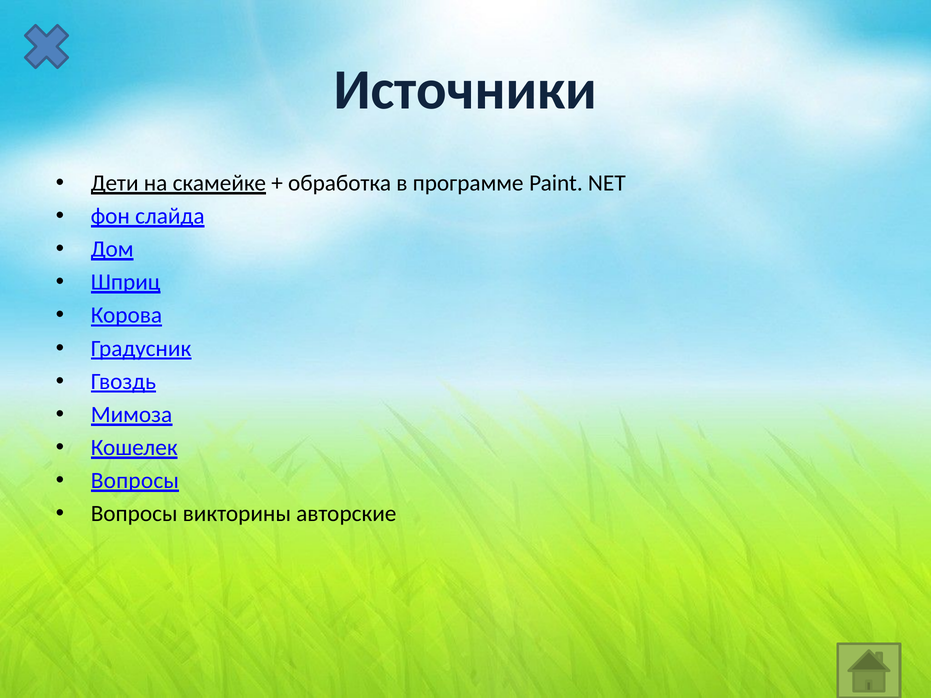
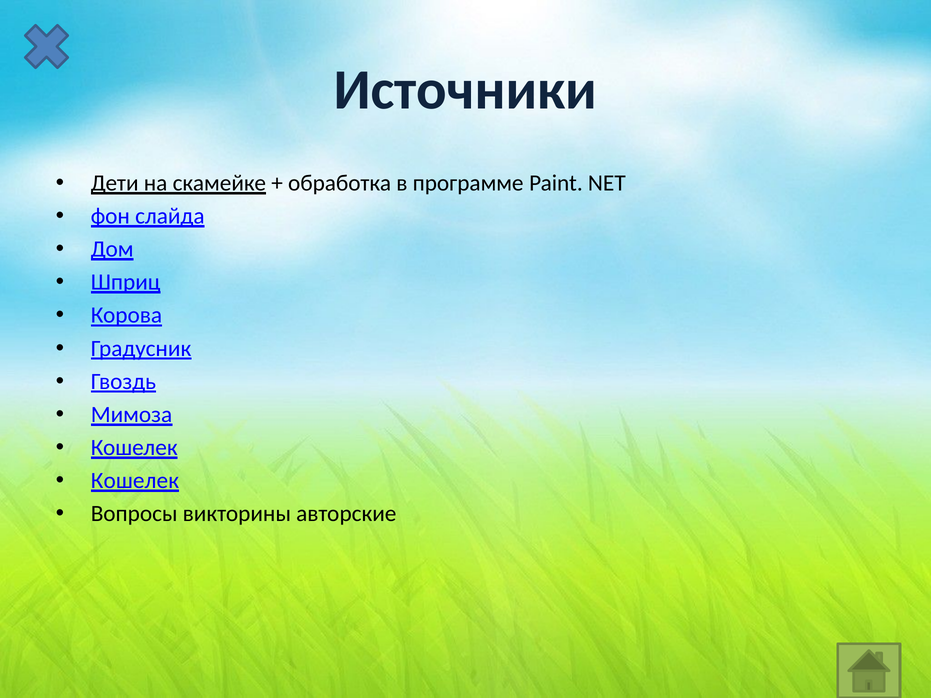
Вопросы at (135, 481): Вопросы -> Кошелек
